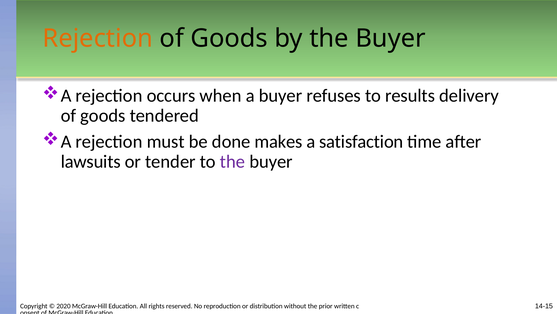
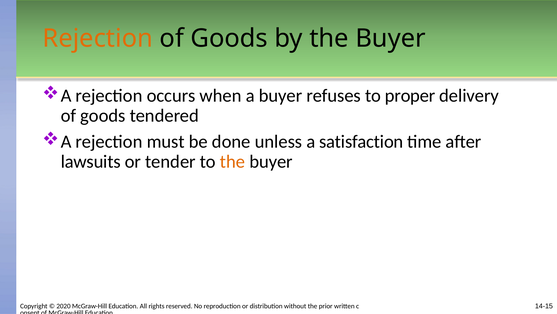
results: results -> proper
makes: makes -> unless
the at (233, 161) colour: purple -> orange
